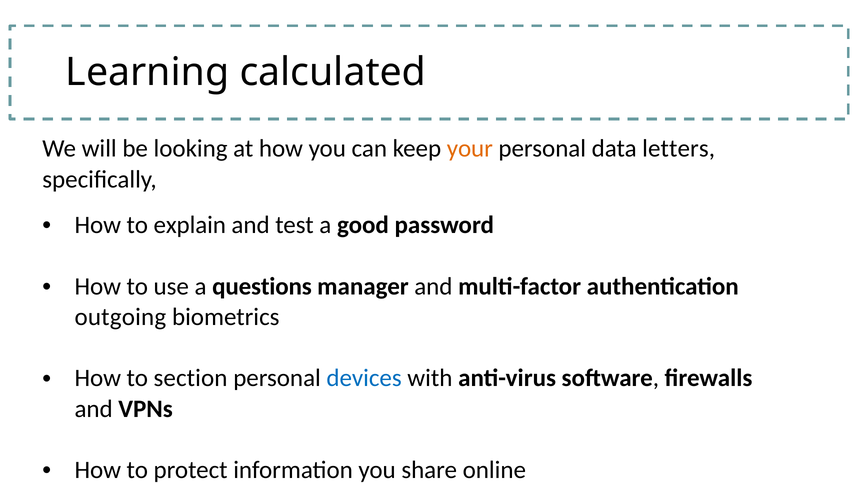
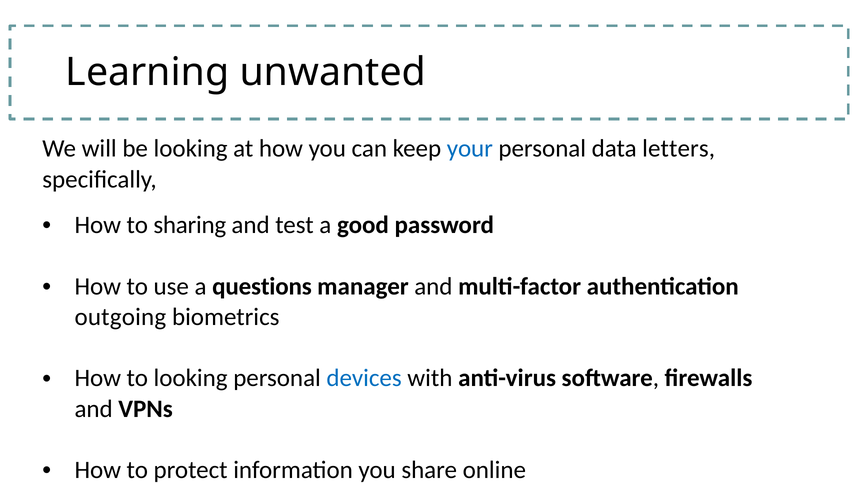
calculated: calculated -> unwanted
your colour: orange -> blue
explain: explain -> sharing
to section: section -> looking
